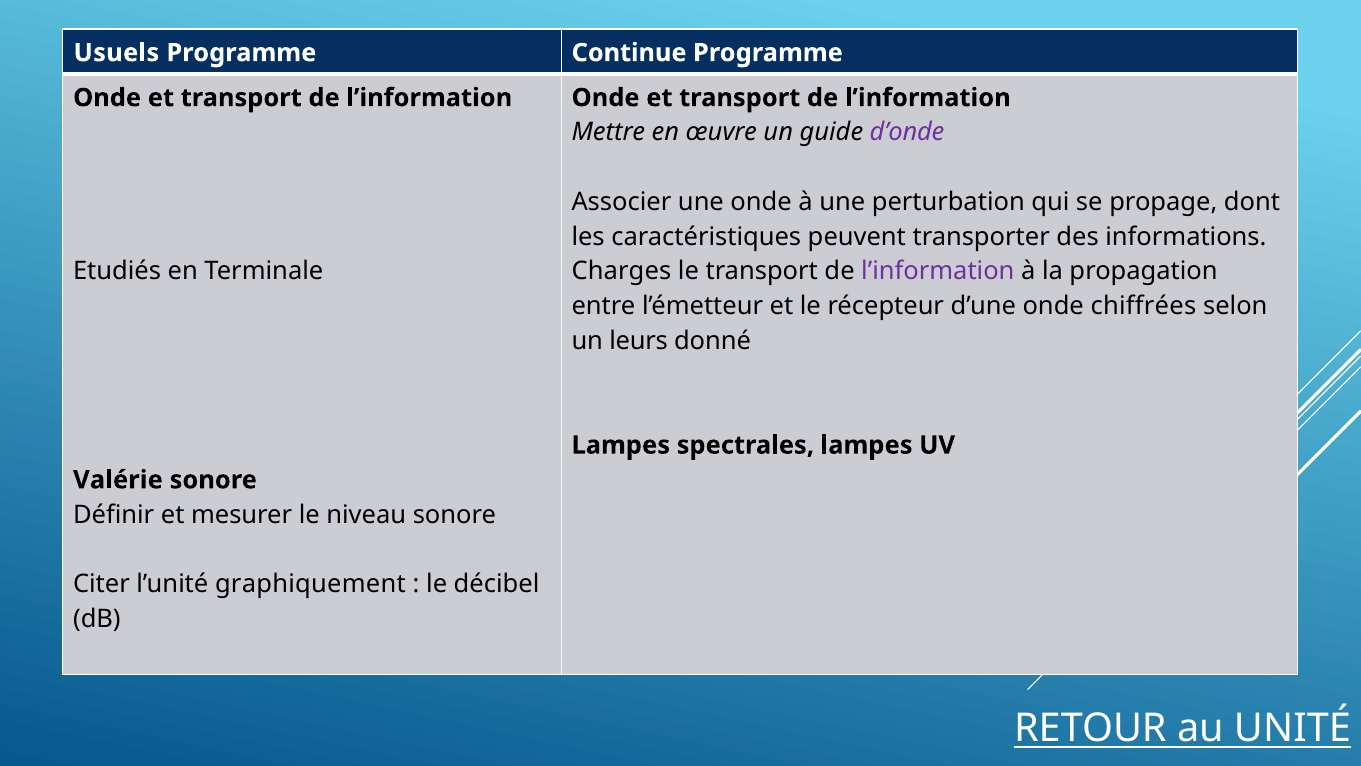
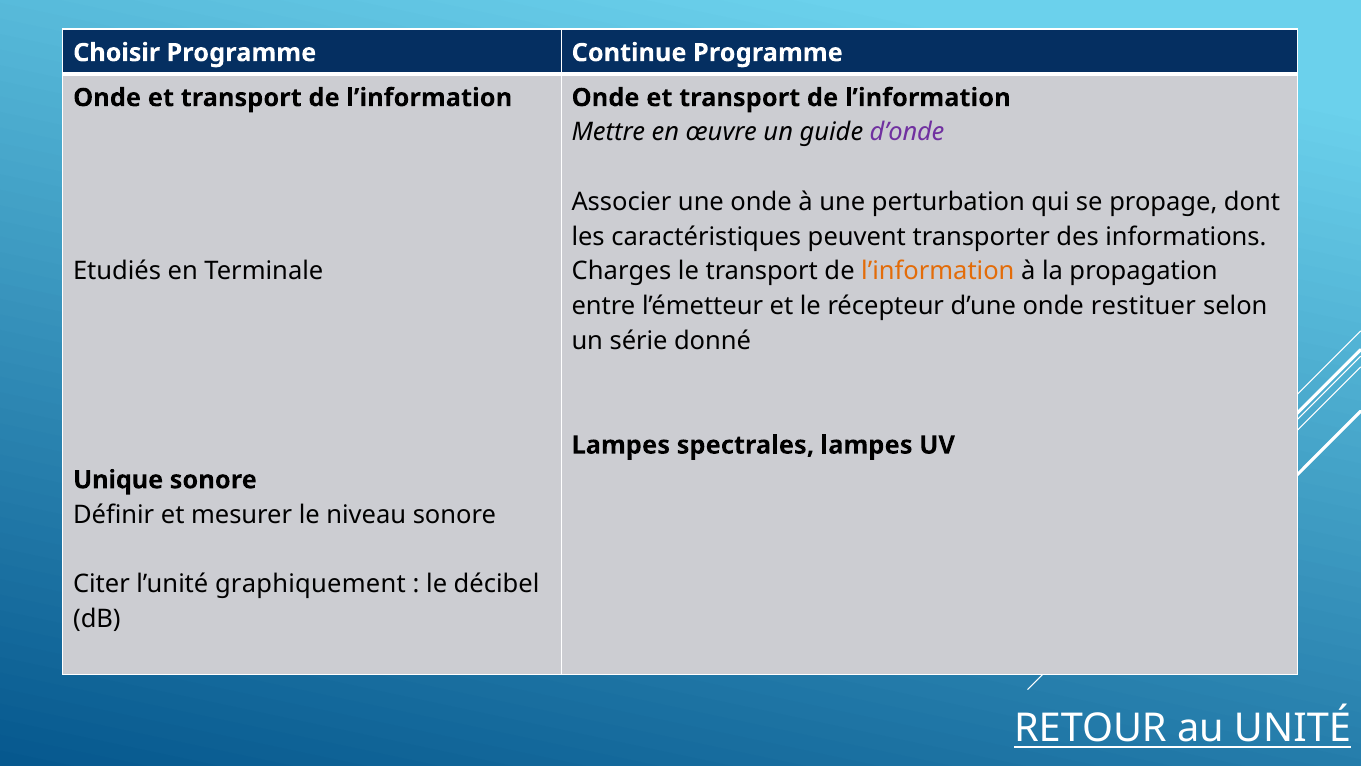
Usuels: Usuels -> Choisir
l’information at (938, 271) colour: purple -> orange
chiffrées: chiffrées -> restituer
leurs: leurs -> série
Valérie: Valérie -> Unique
